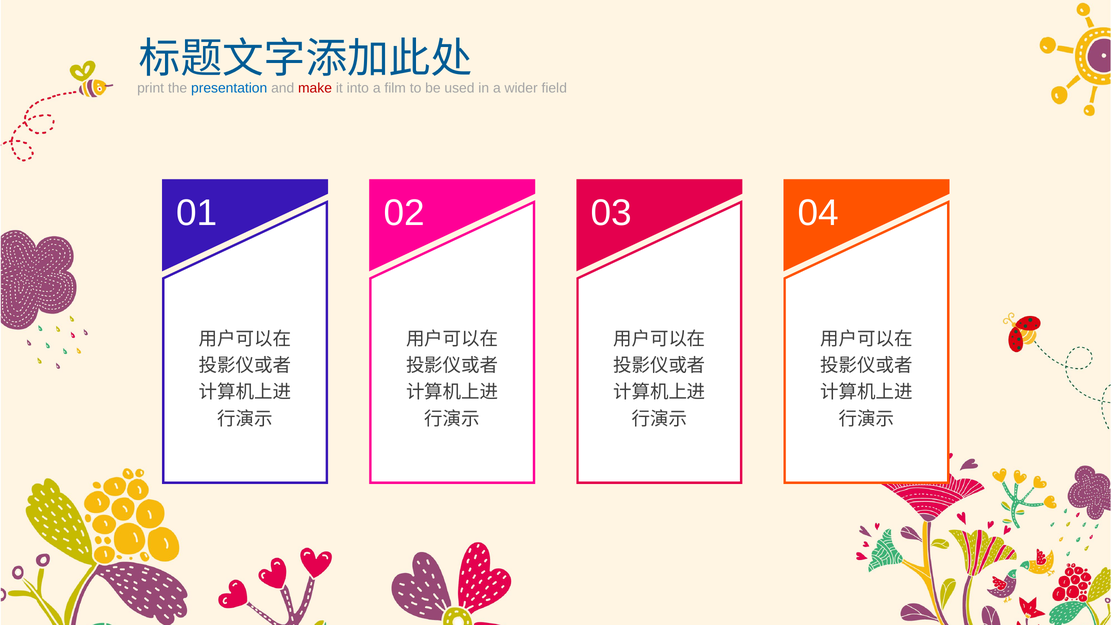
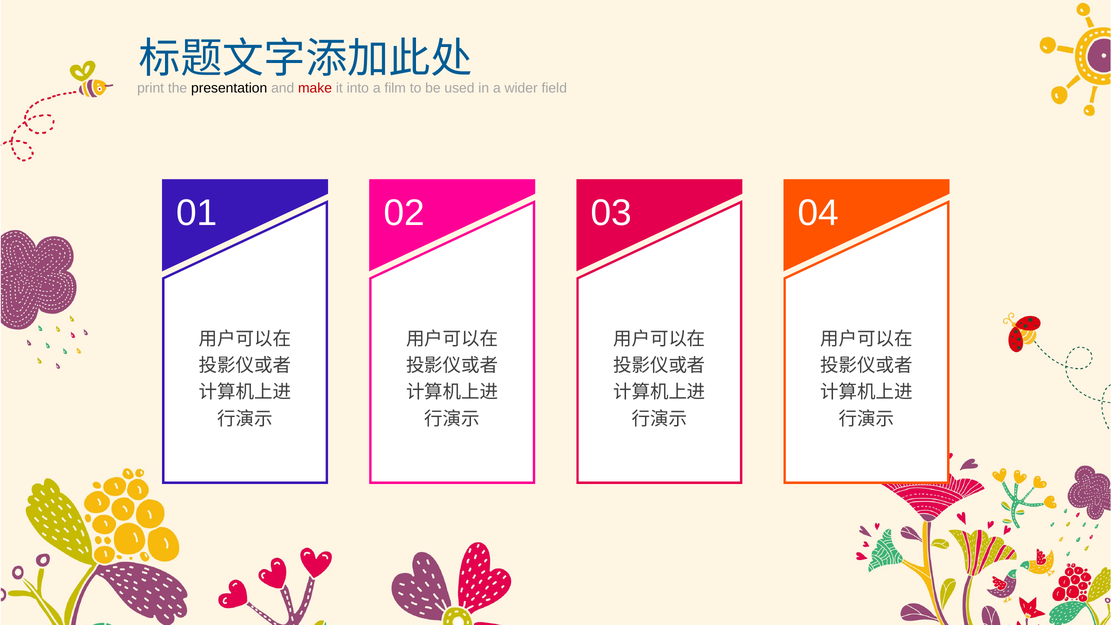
presentation colour: blue -> black
